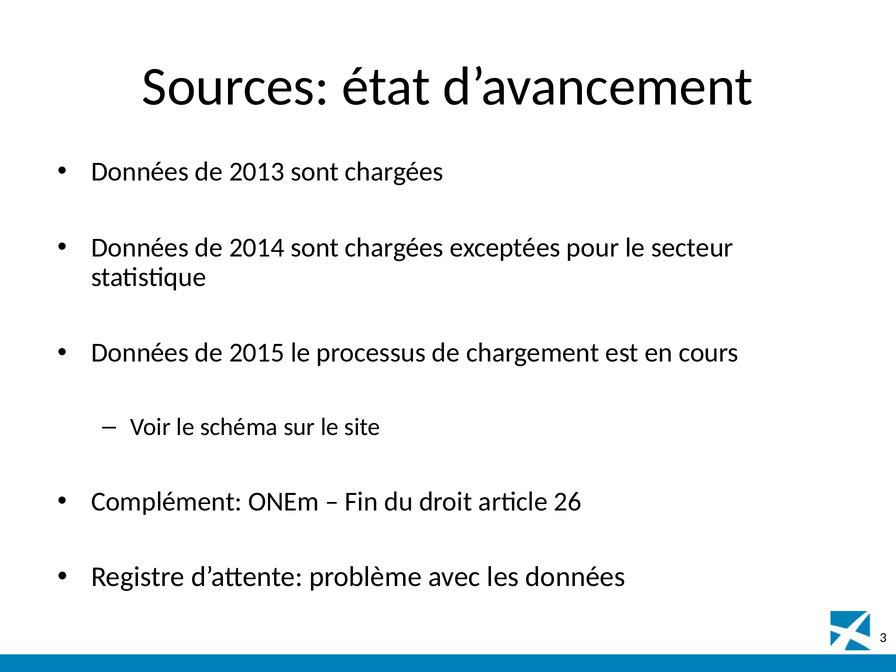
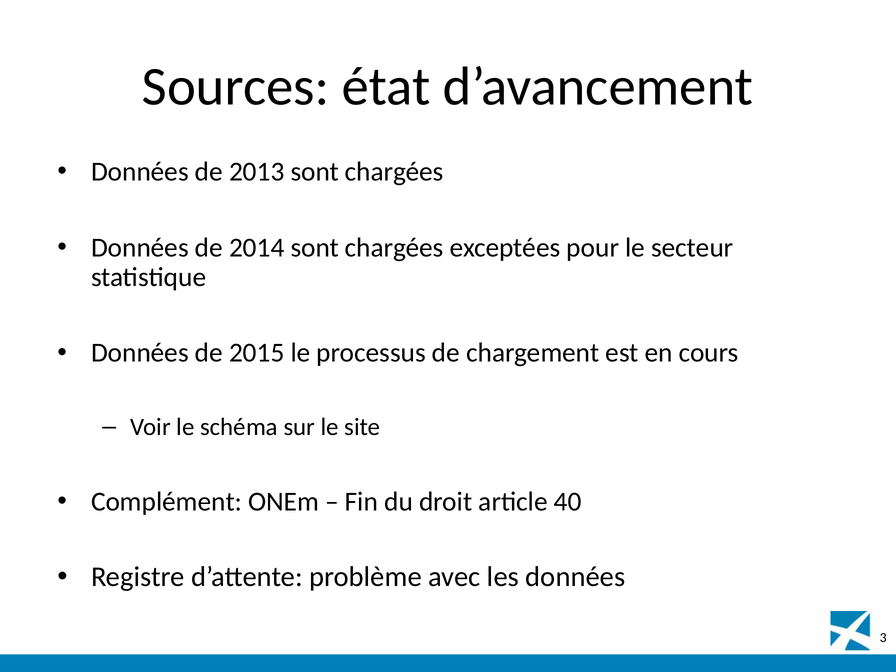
26: 26 -> 40
